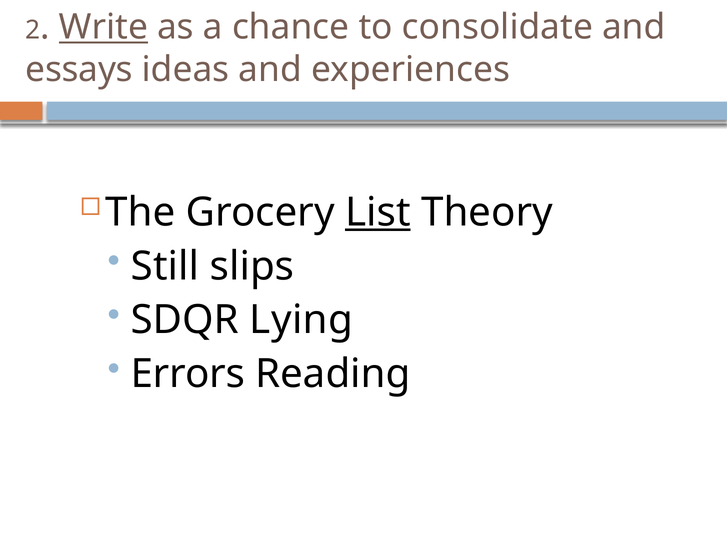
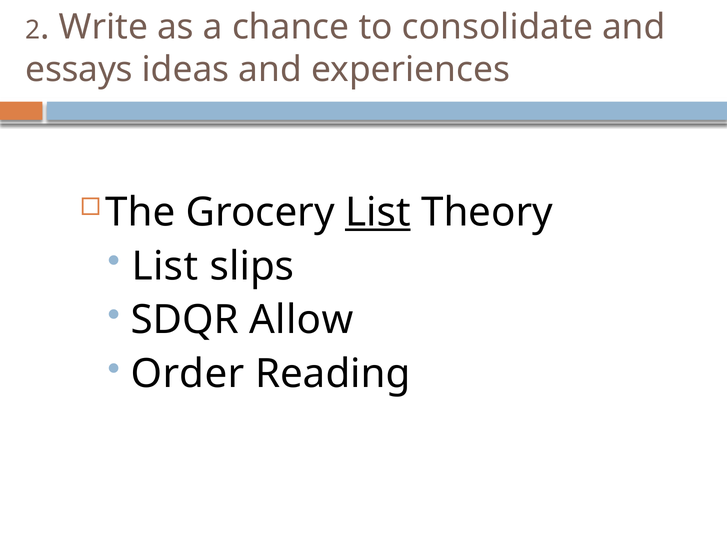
Write underline: present -> none
Still at (165, 266): Still -> List
Lying: Lying -> Allow
Errors: Errors -> Order
